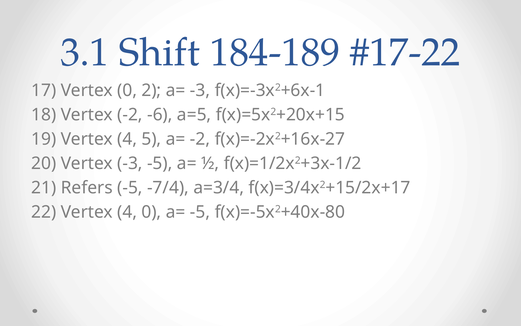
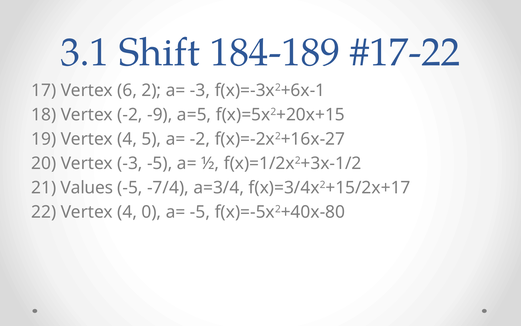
Vertex 0: 0 -> 6
-6: -6 -> -9
Refers: Refers -> Values
